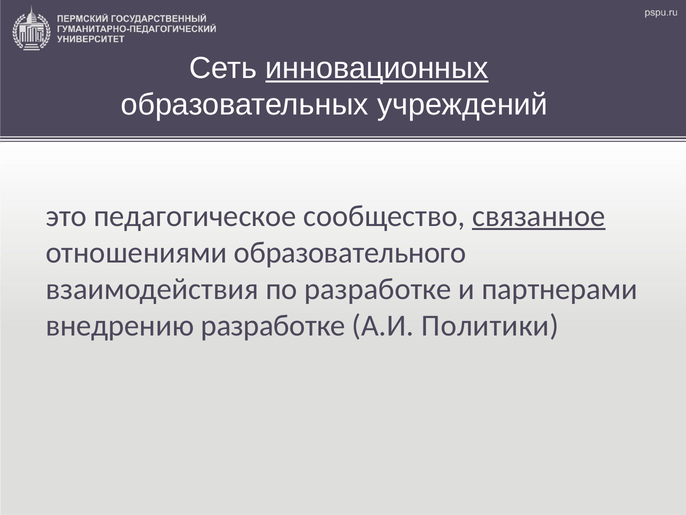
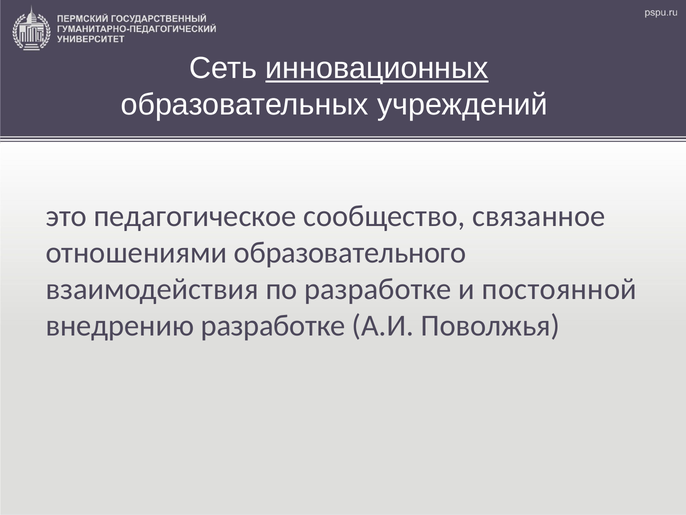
связанное underline: present -> none
партнерами: партнерами -> постоянной
Политики: Политики -> Поволжья
